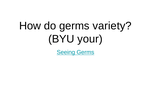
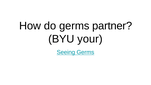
variety: variety -> partner
